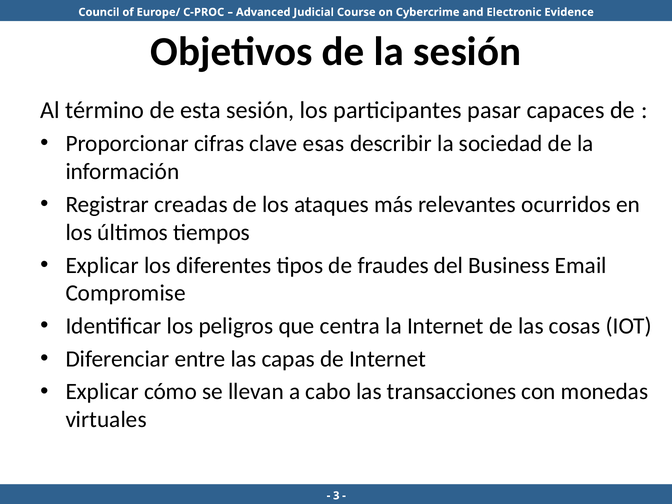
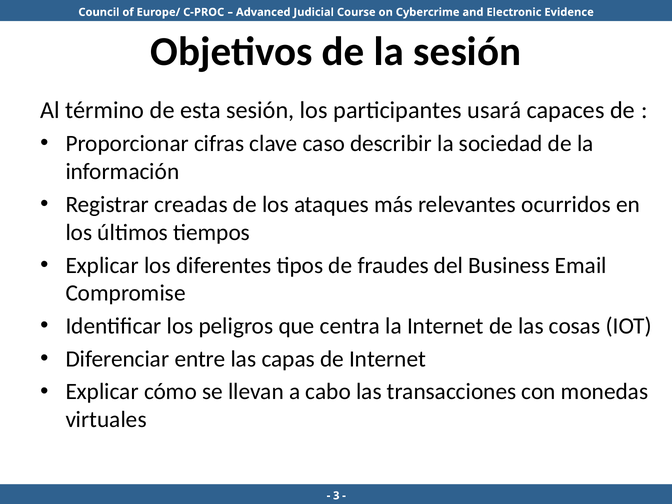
pasar: pasar -> usará
esas: esas -> caso
